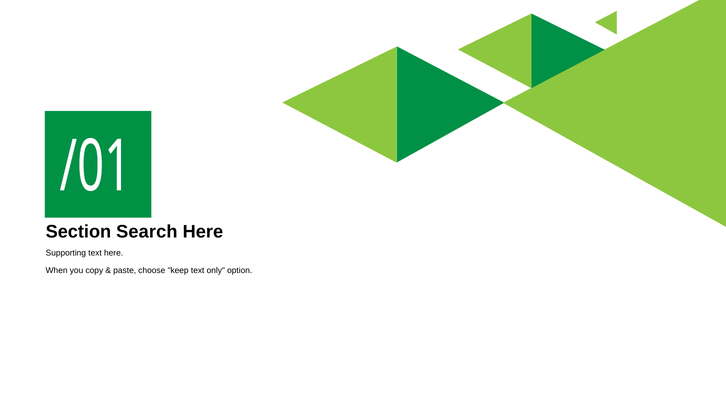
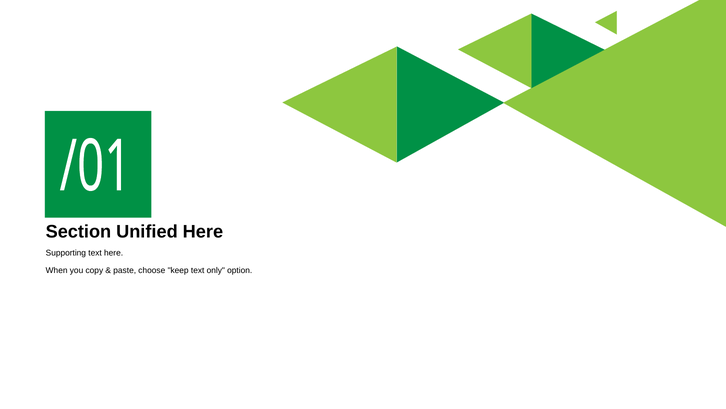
Search: Search -> Unified
